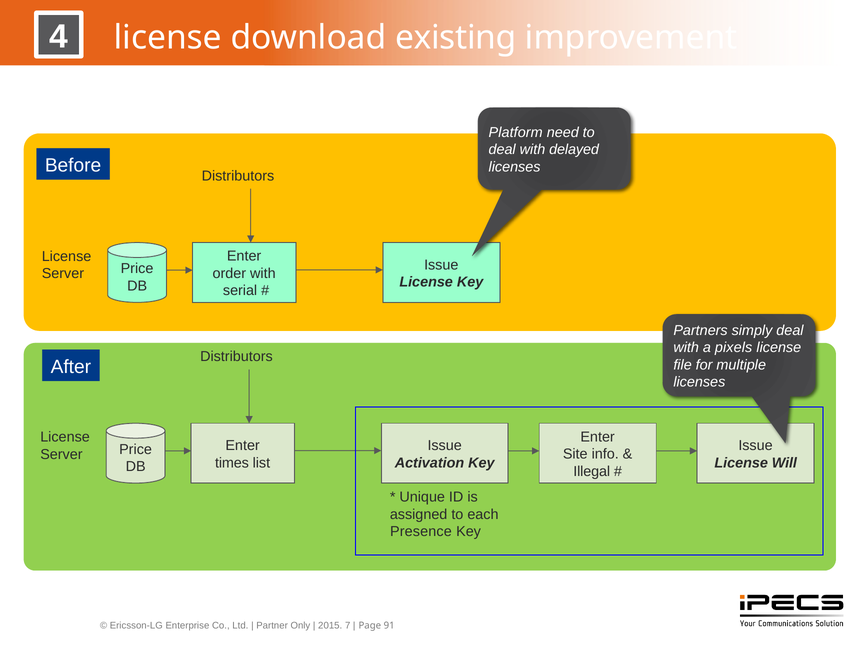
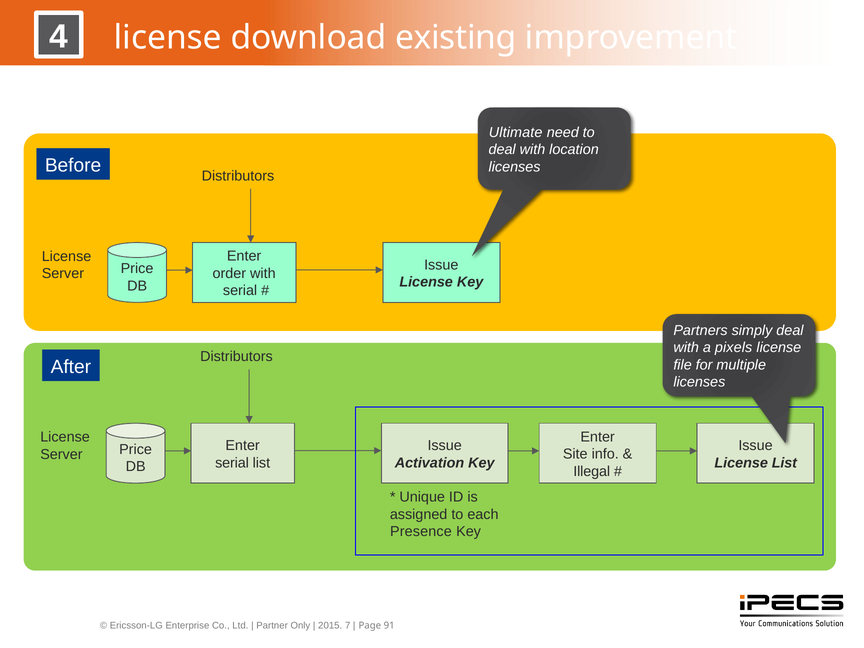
Platform: Platform -> Ultimate
delayed: delayed -> location
times at (232, 463): times -> serial
License Will: Will -> List
